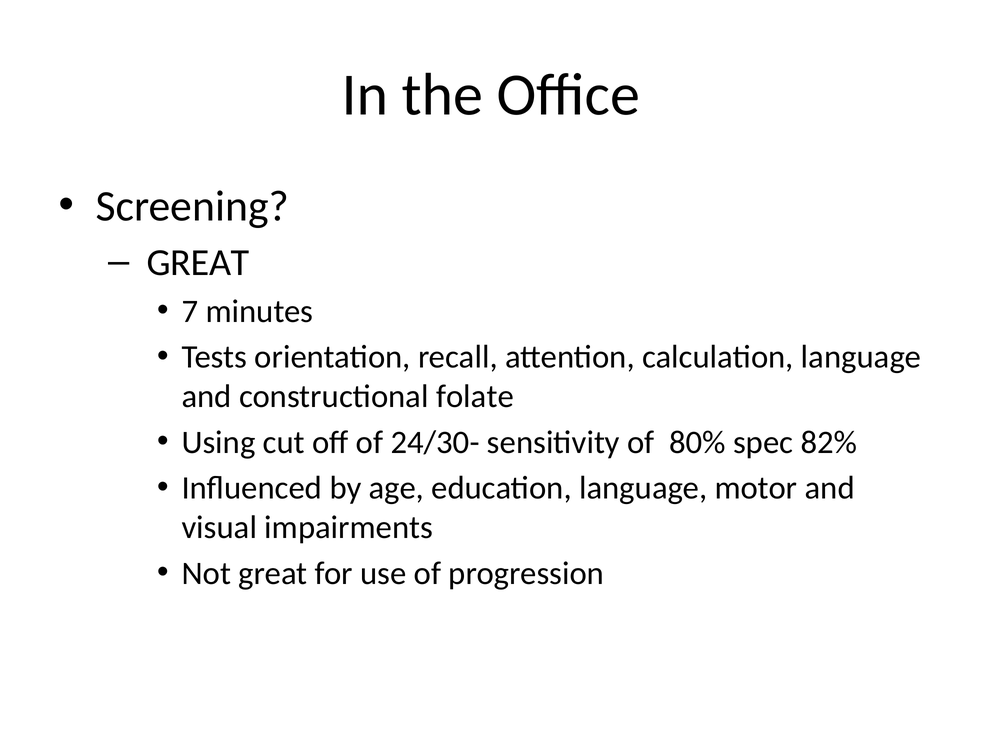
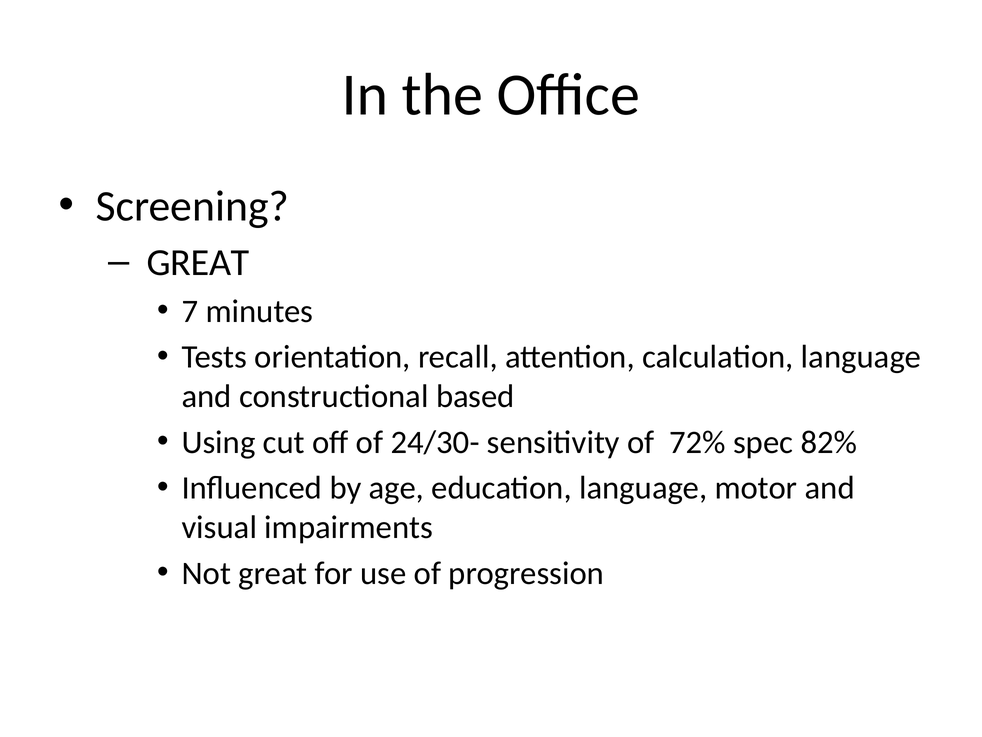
folate: folate -> based
80%: 80% -> 72%
